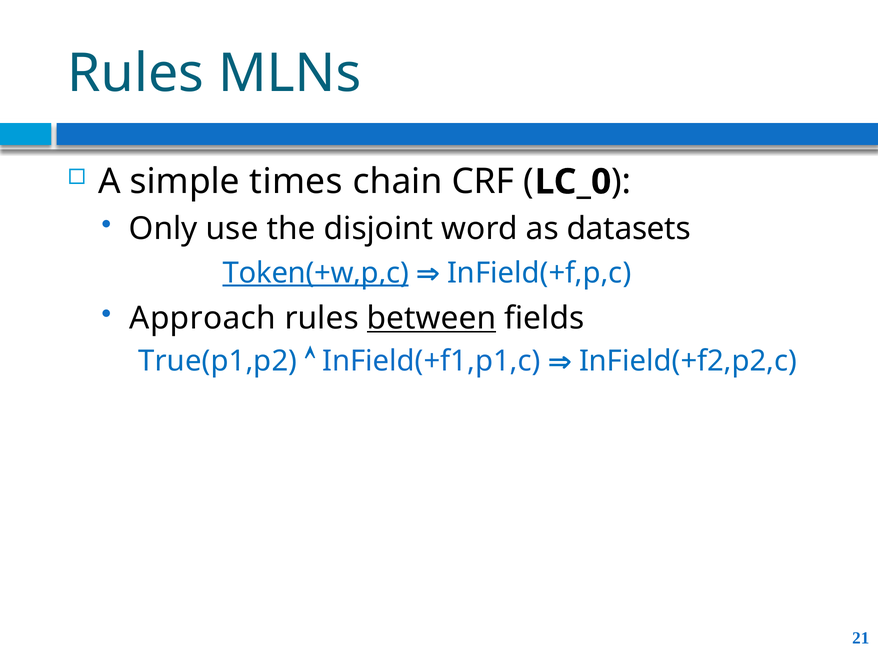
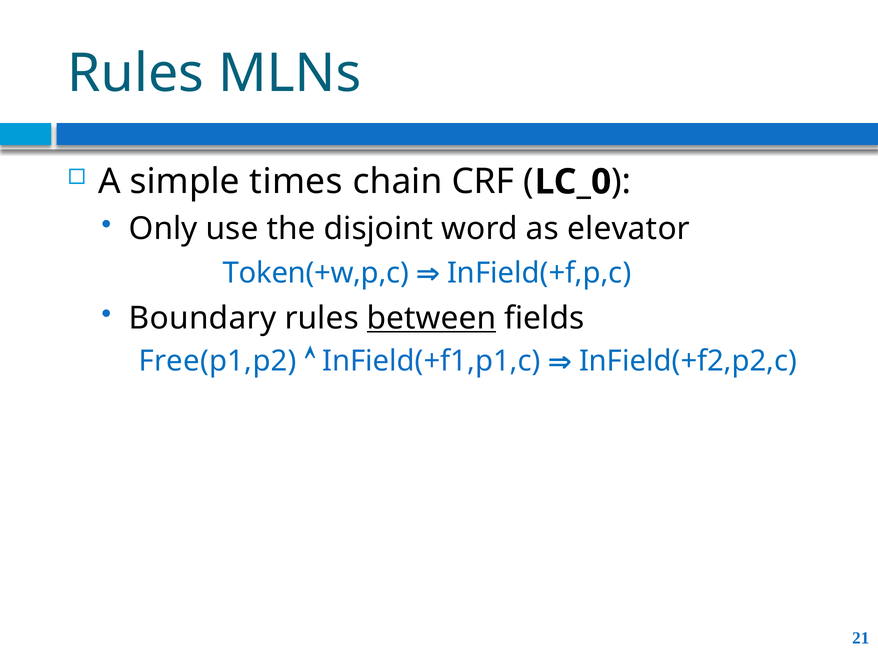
datasets: datasets -> elevator
Token(+w,p,c underline: present -> none
Approach: Approach -> Boundary
True(p1,p2: True(p1,p2 -> Free(p1,p2
